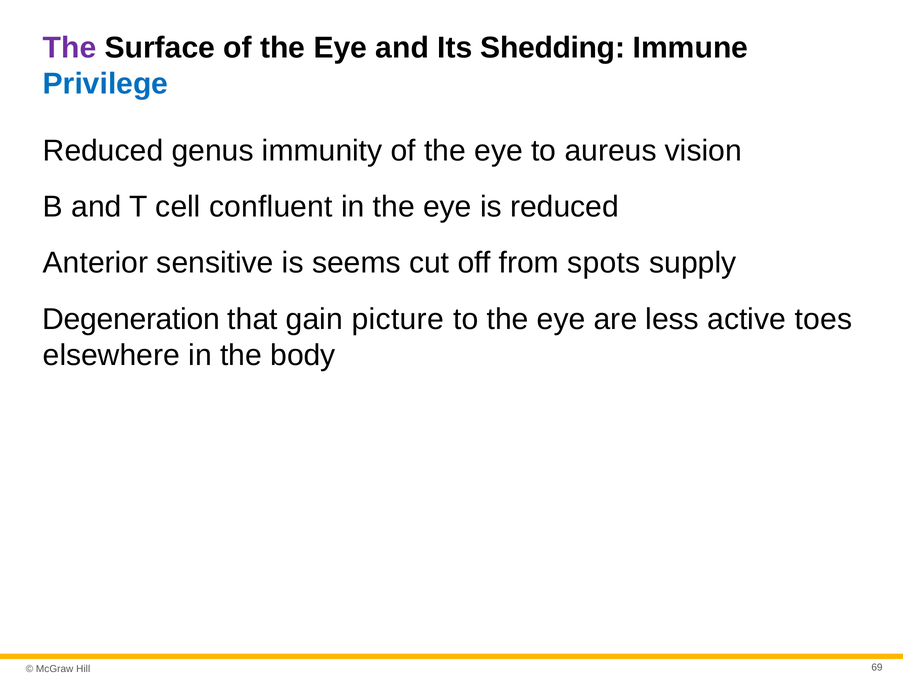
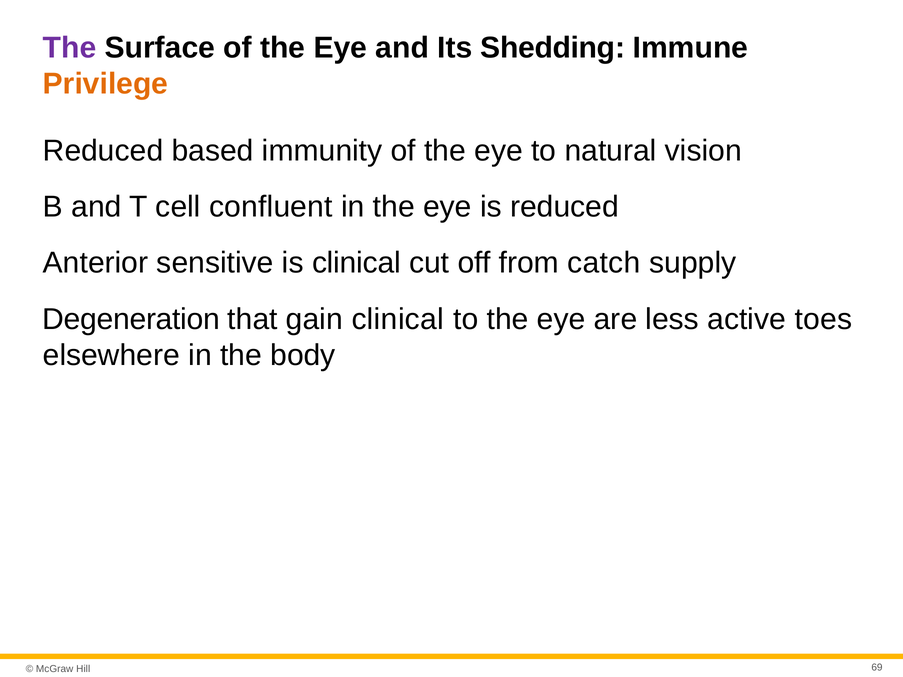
Privilege colour: blue -> orange
genus: genus -> based
aureus: aureus -> natural
is seems: seems -> clinical
spots: spots -> catch
gain picture: picture -> clinical
